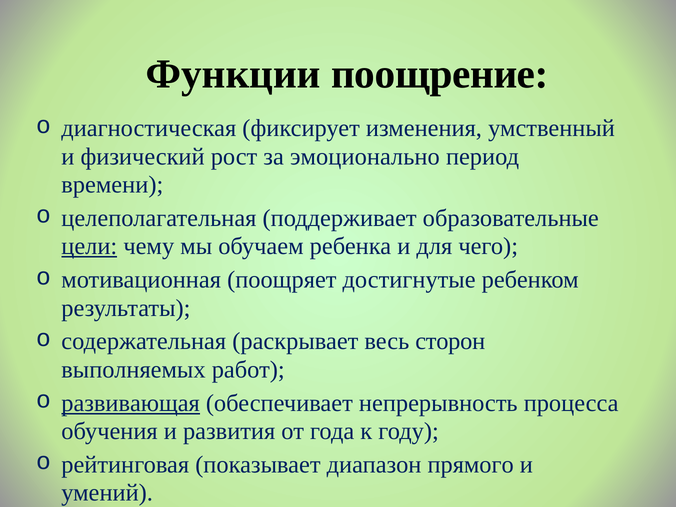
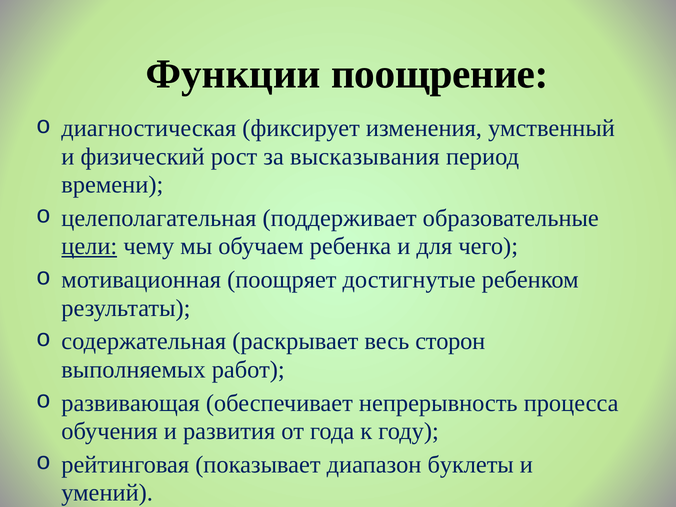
эмоционально: эмоционально -> высказывания
развивающая underline: present -> none
прямого: прямого -> буклеты
